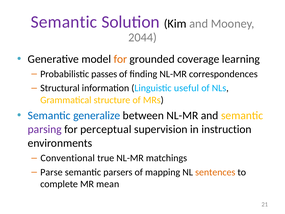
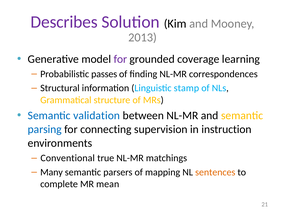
Semantic at (64, 22): Semantic -> Describes
2044: 2044 -> 2013
for at (120, 59) colour: orange -> purple
useful: useful -> stamp
generalize: generalize -> validation
parsing colour: purple -> blue
perceptual: perceptual -> connecting
Parse: Parse -> Many
